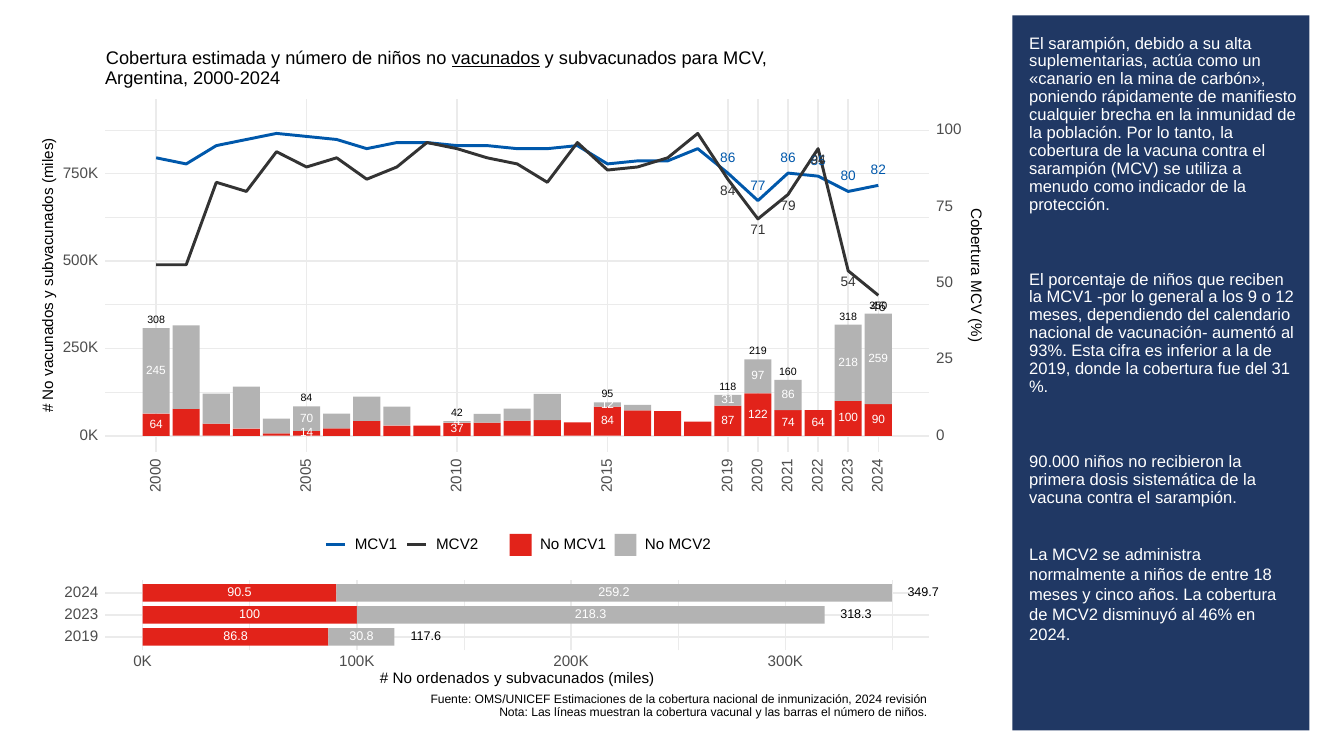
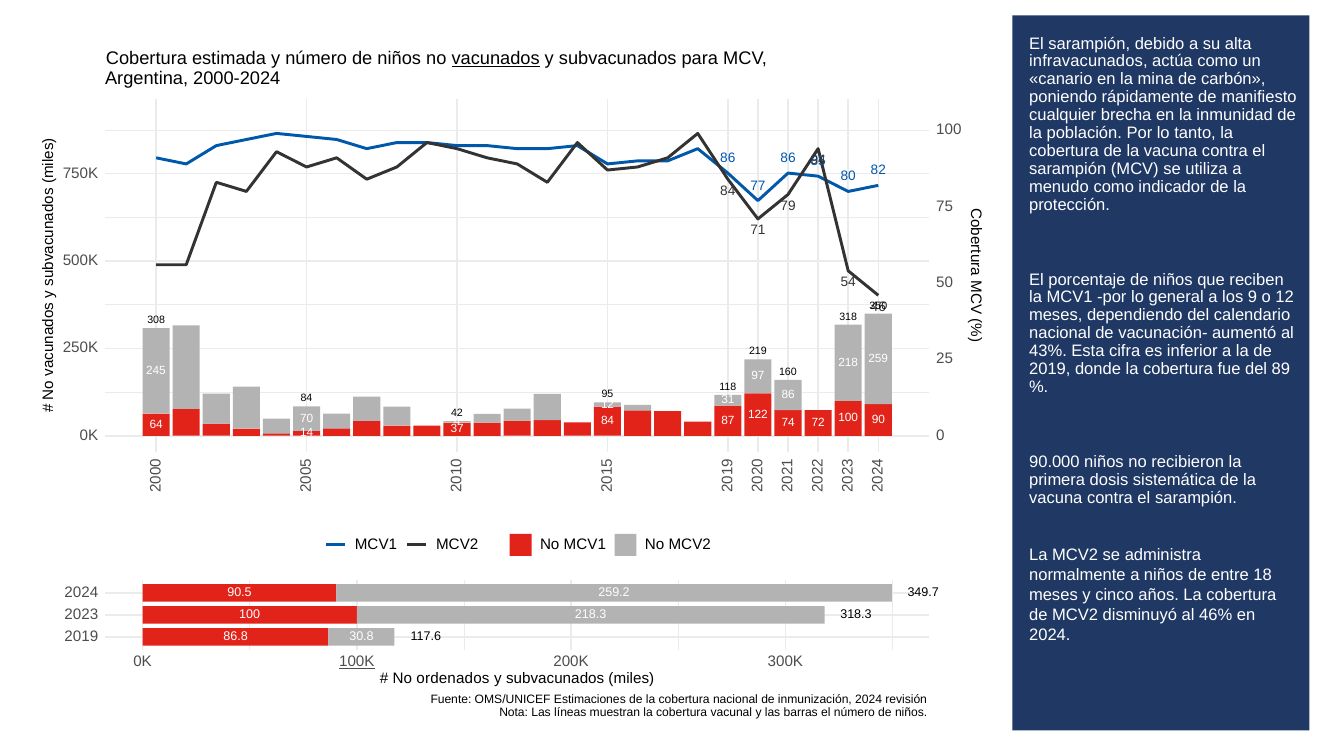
suplementarias: suplementarias -> infravacunados
93%: 93% -> 43%
del 31: 31 -> 89
74 64: 64 -> 72
100K underline: none -> present
